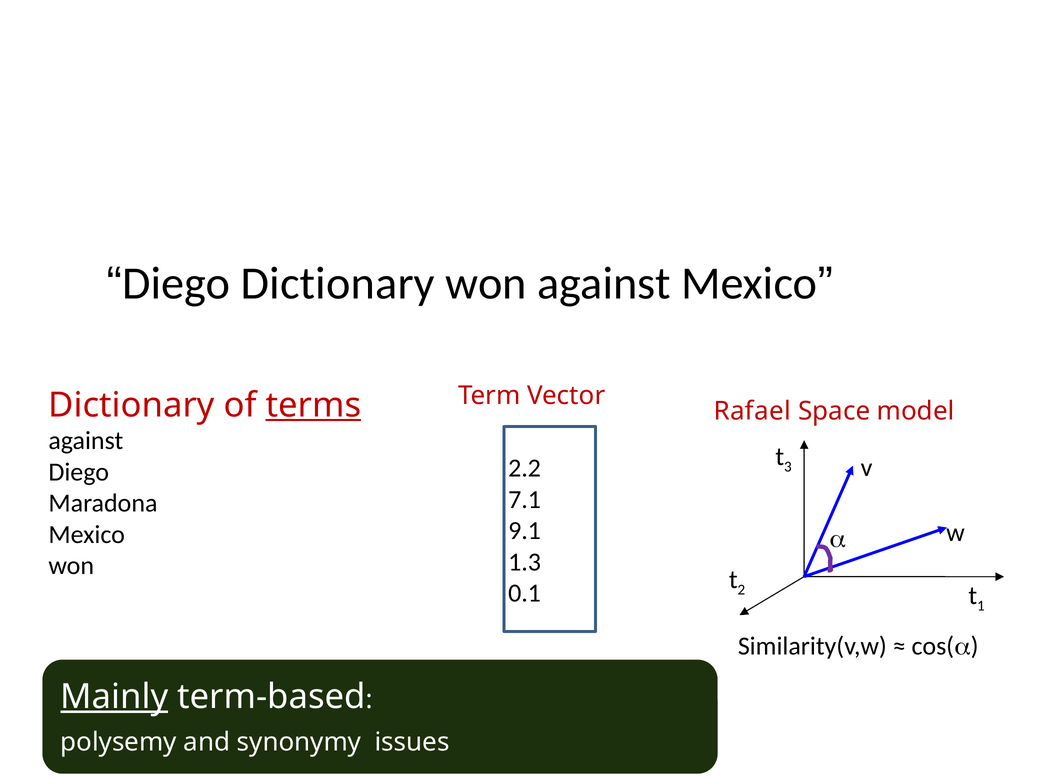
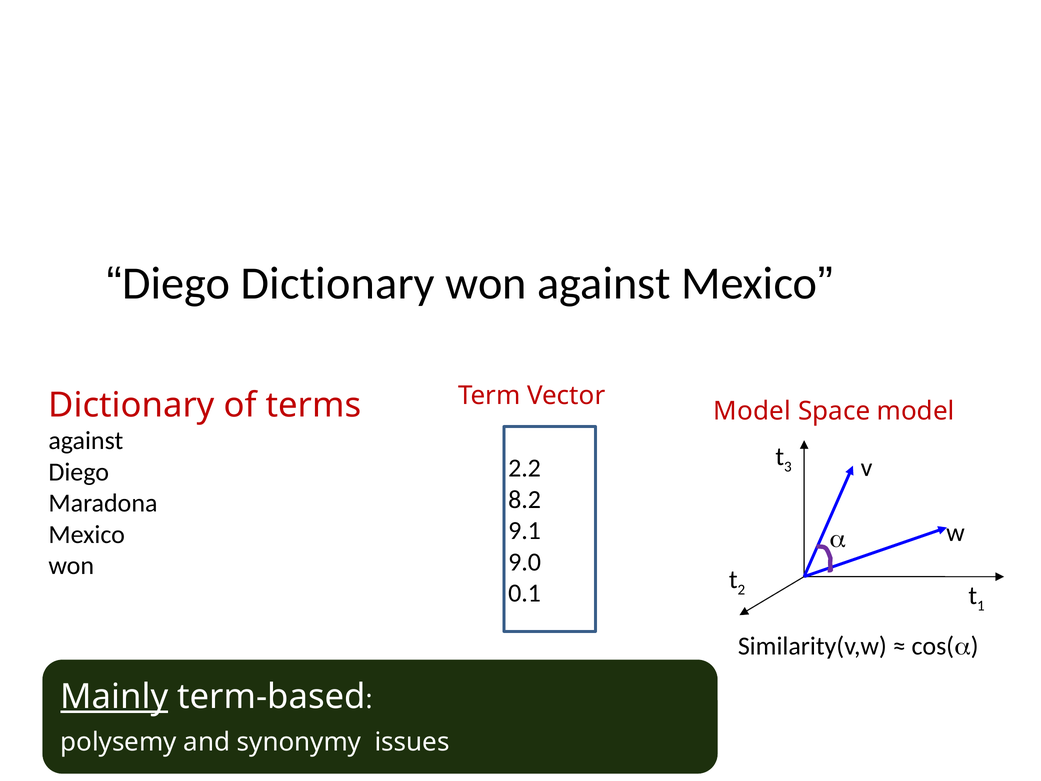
terms underline: present -> none
Rafael at (752, 411): Rafael -> Model
7.1: 7.1 -> 8.2
1.3: 1.3 -> 9.0
